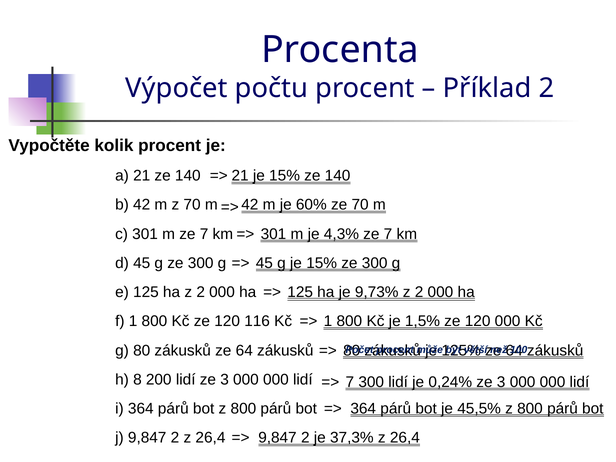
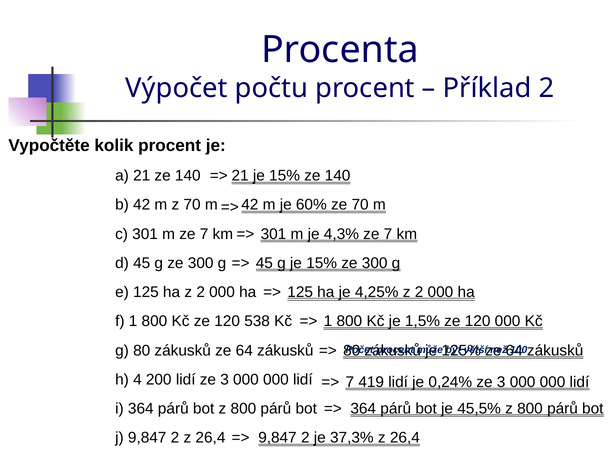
9,73%: 9,73% -> 4,25%
116: 116 -> 538
8: 8 -> 4
7 300: 300 -> 419
